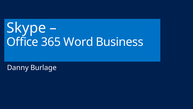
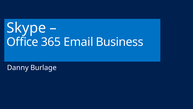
Word: Word -> Email
